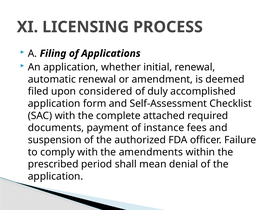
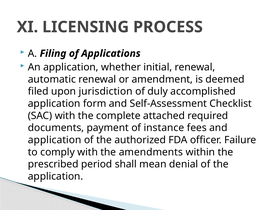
considered: considered -> jurisdiction
suspension at (55, 140): suspension -> application
